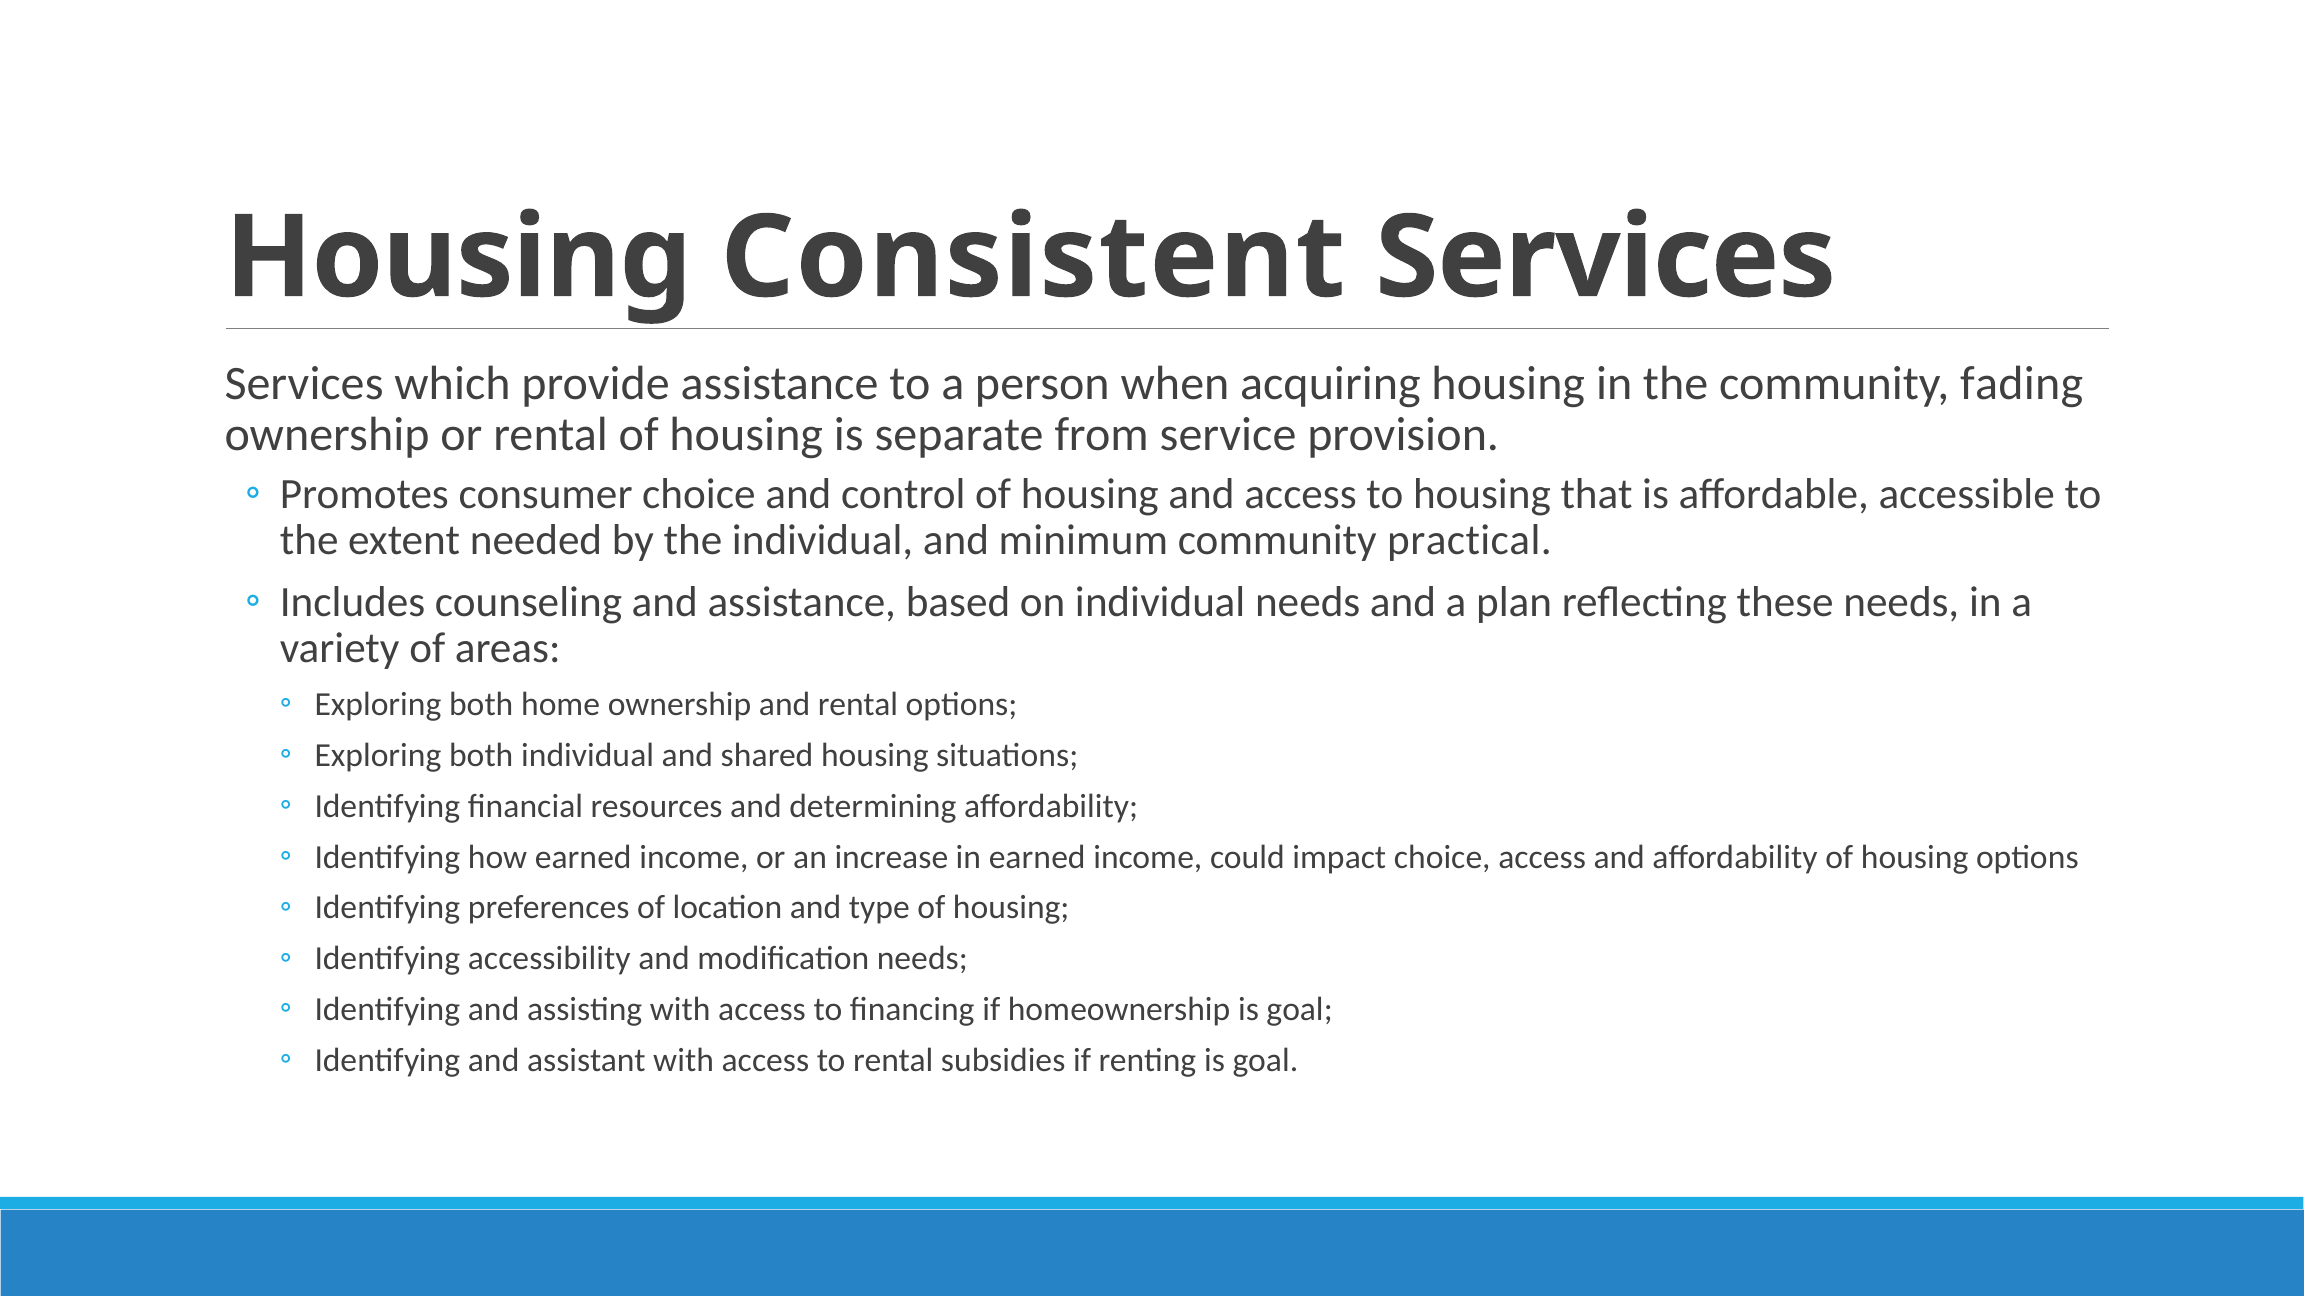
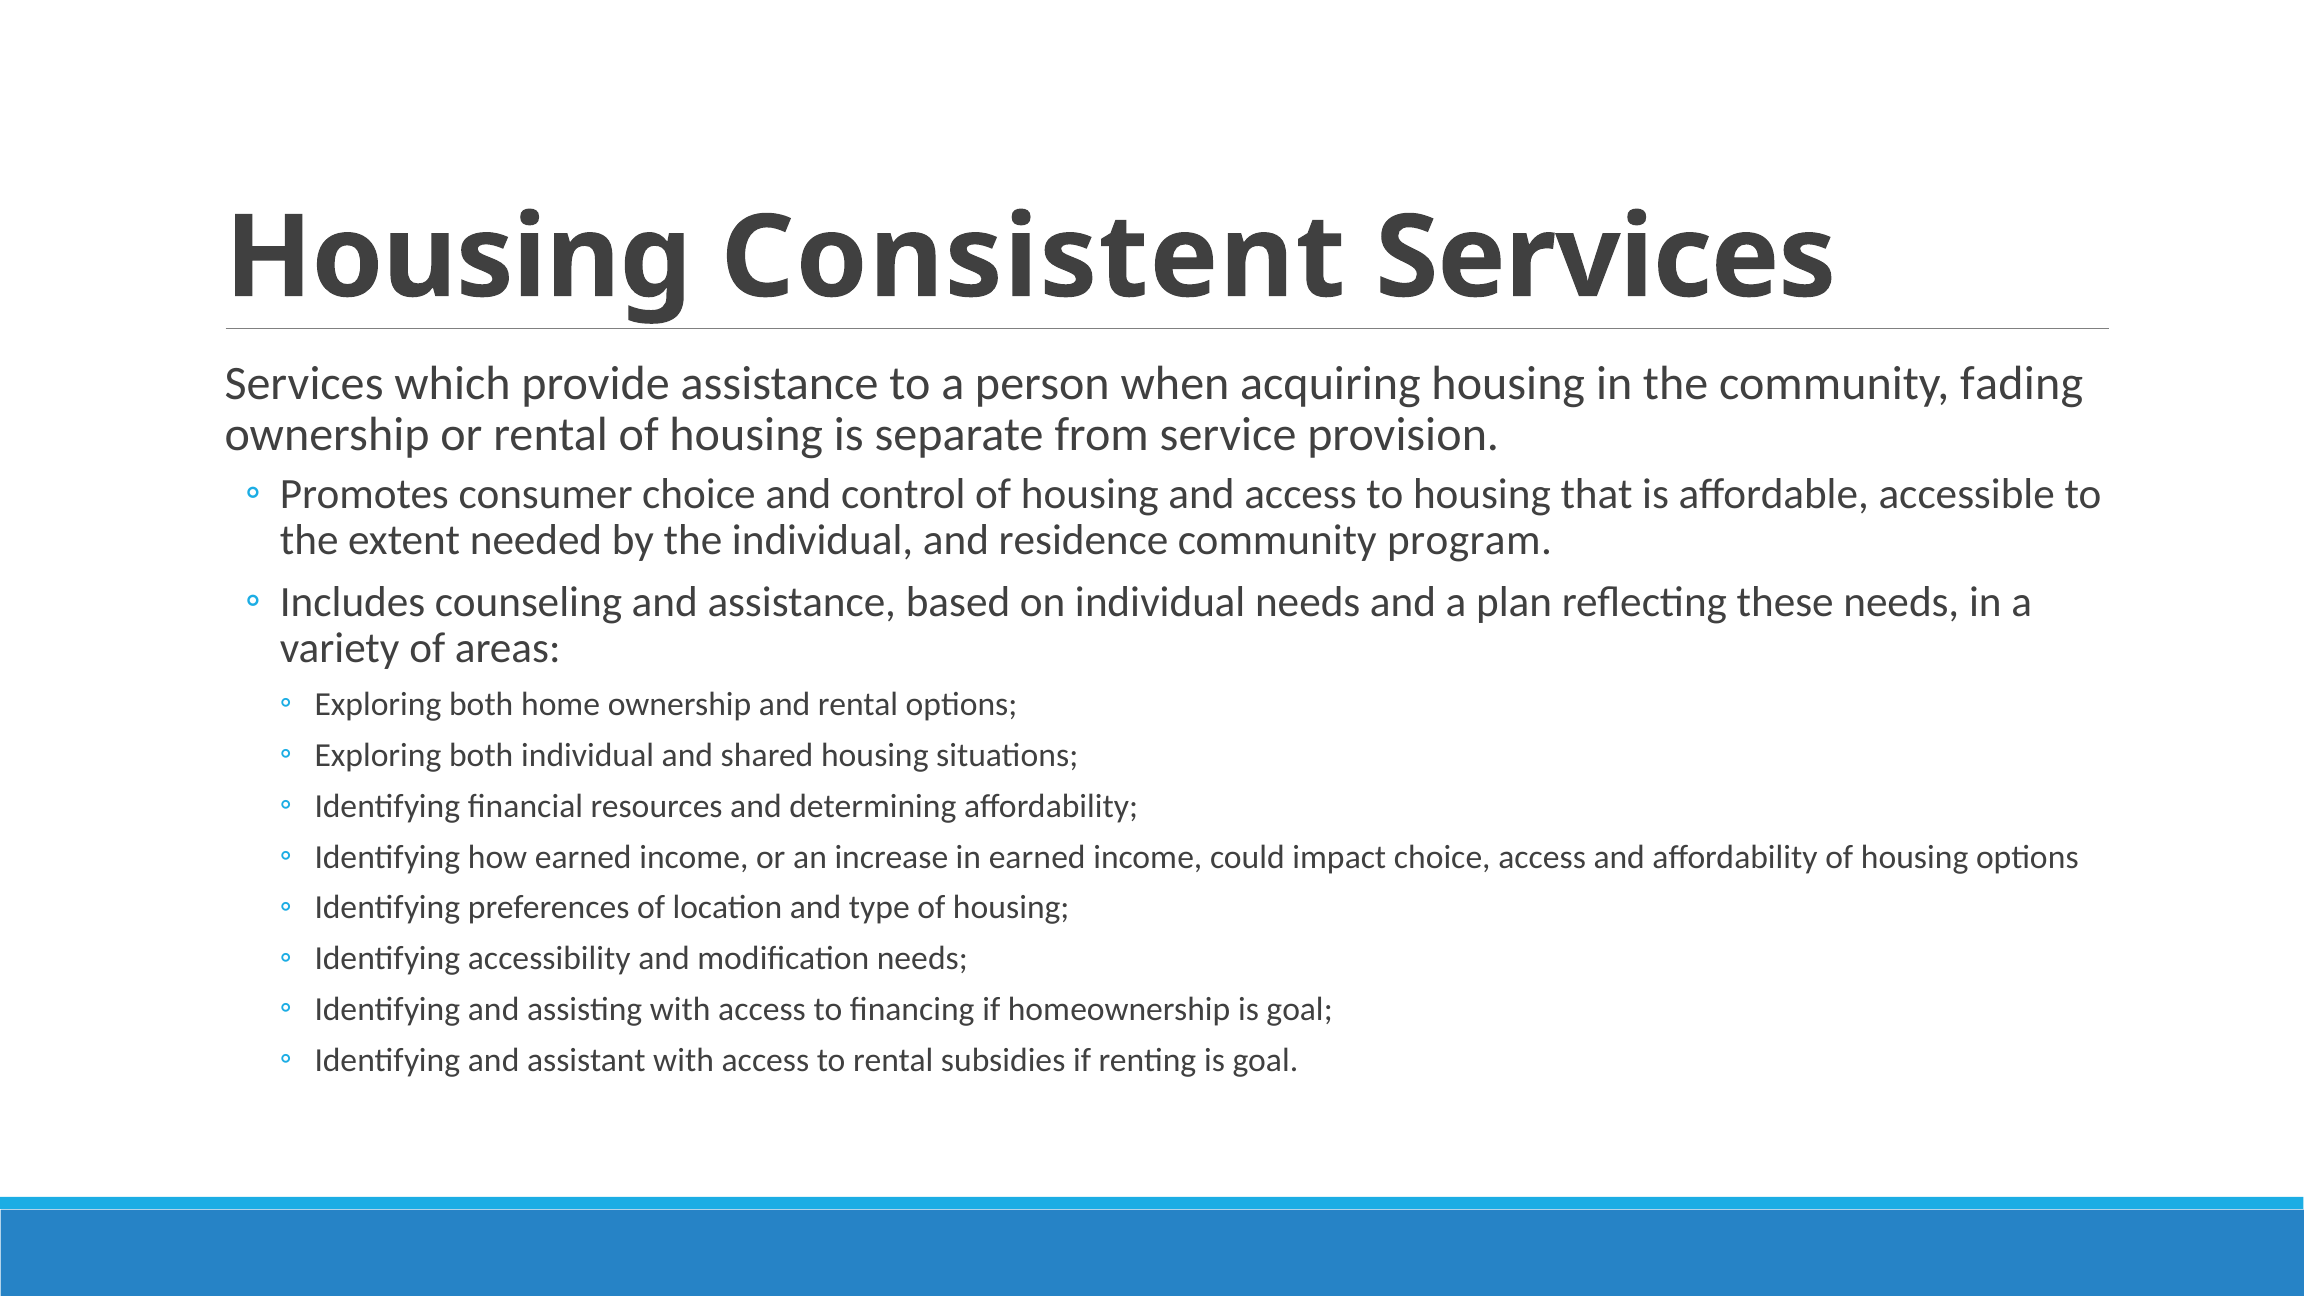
minimum: minimum -> residence
practical: practical -> program
